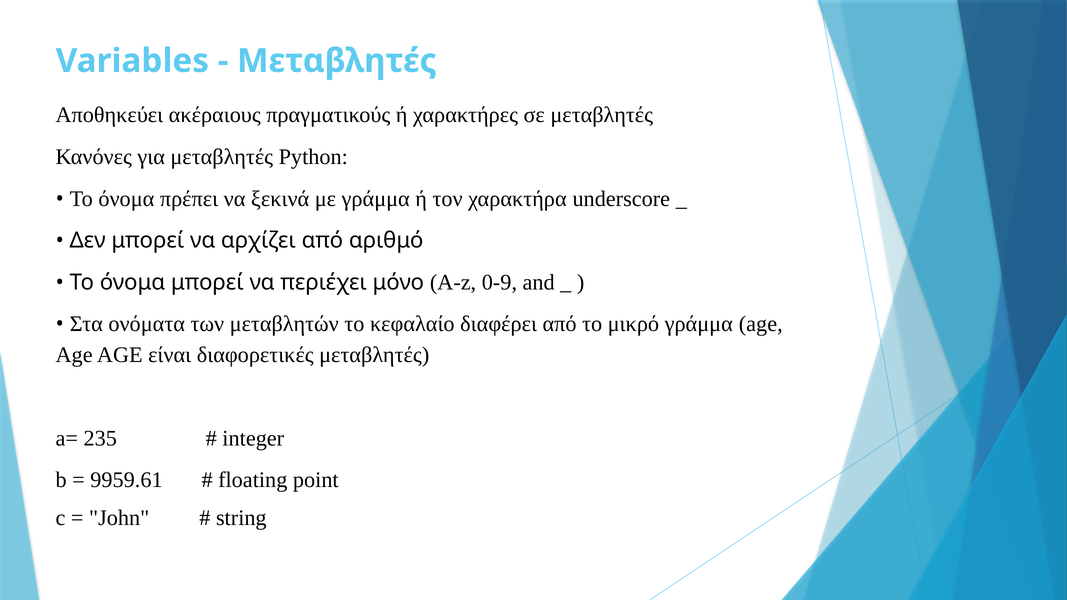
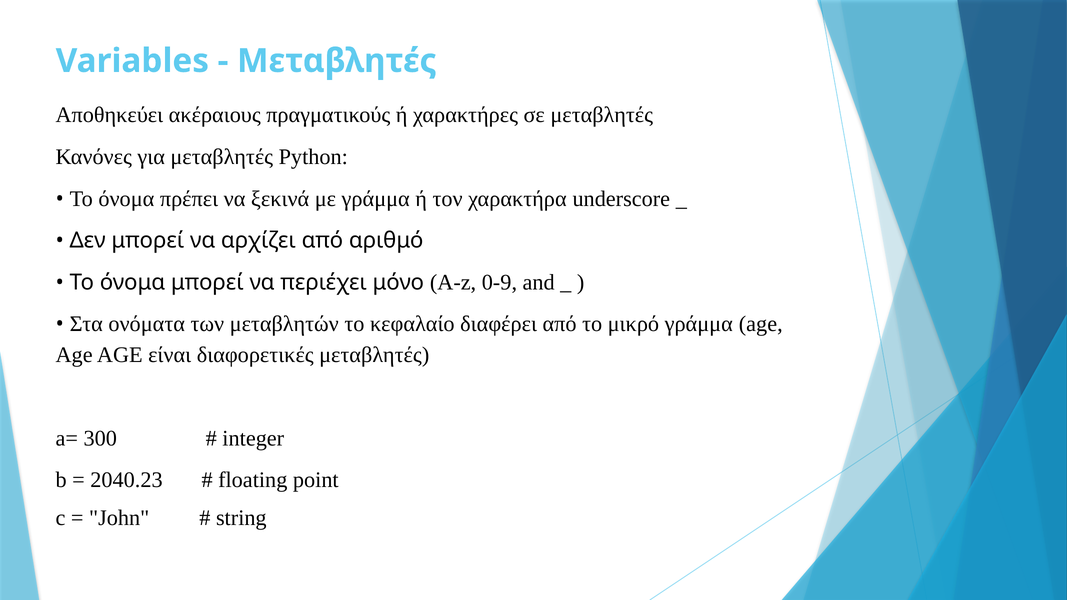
235: 235 -> 300
9959.61: 9959.61 -> 2040.23
